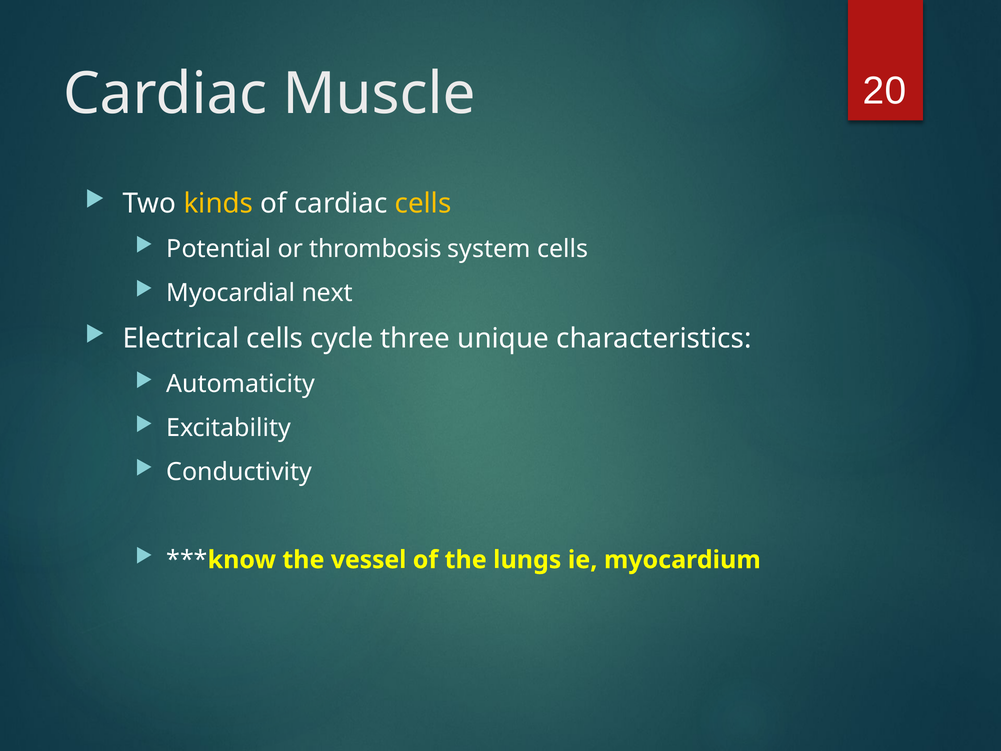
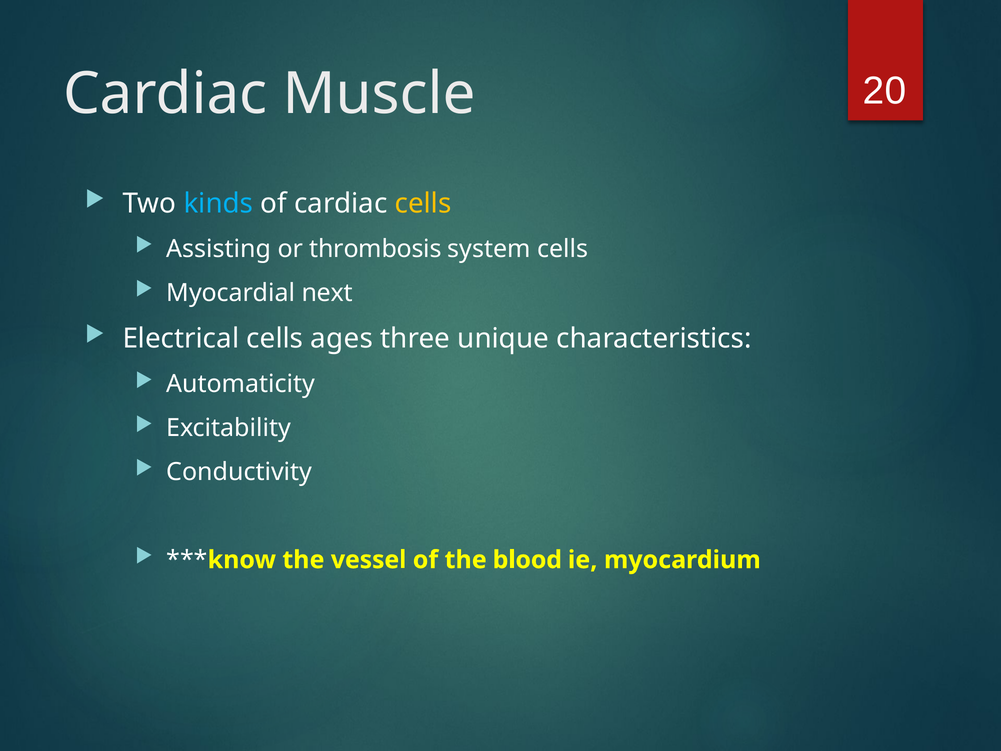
kinds colour: yellow -> light blue
Potential: Potential -> Assisting
cycle: cycle -> ages
lungs: lungs -> blood
